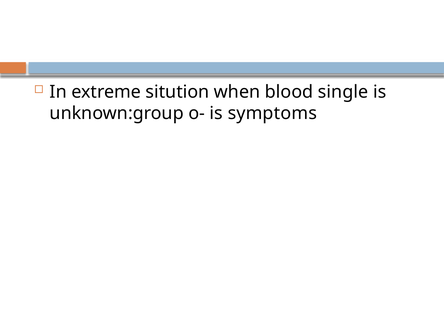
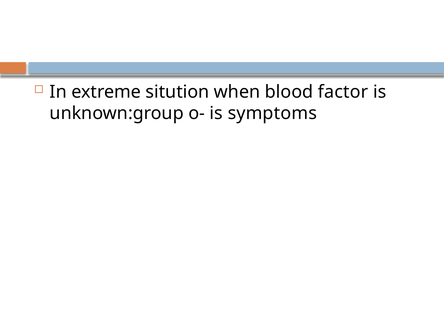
single: single -> factor
